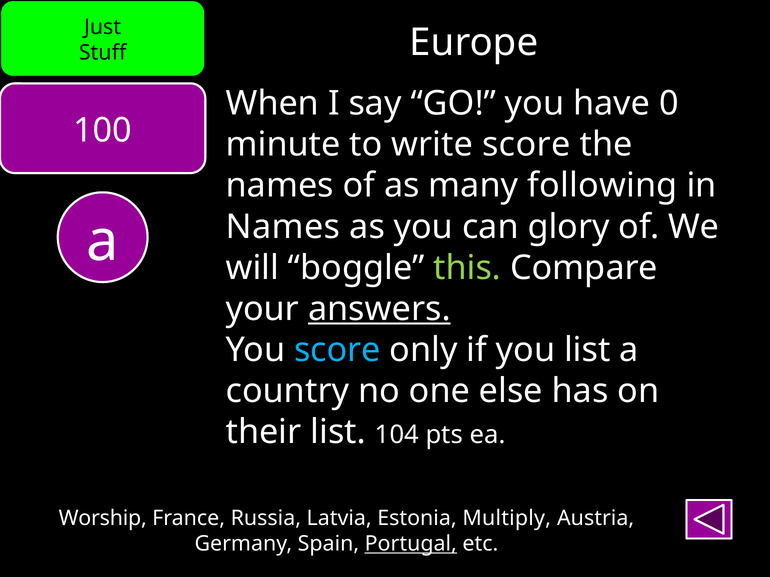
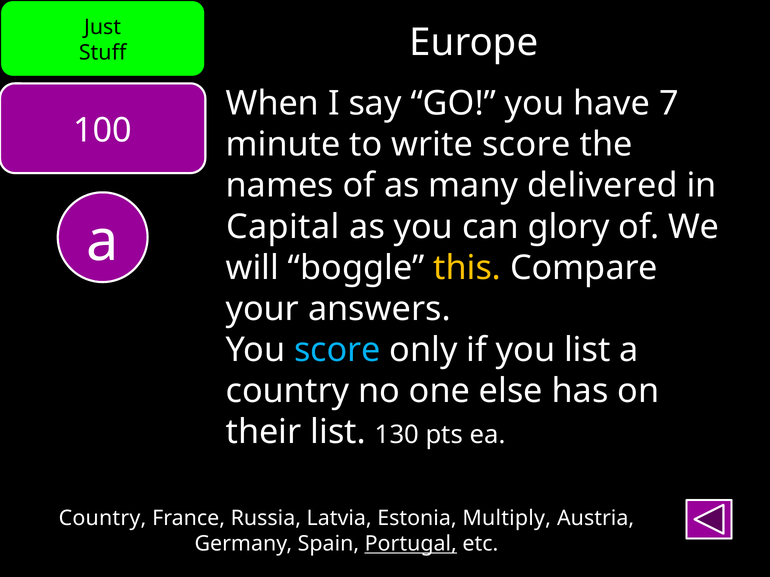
0: 0 -> 7
following: following -> delivered
Names at (283, 227): Names -> Capital
this colour: light green -> yellow
answers underline: present -> none
104: 104 -> 130
Worship at (103, 519): Worship -> Country
